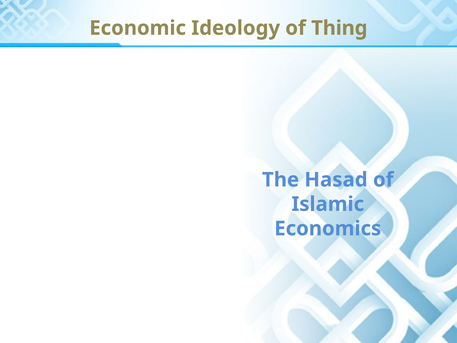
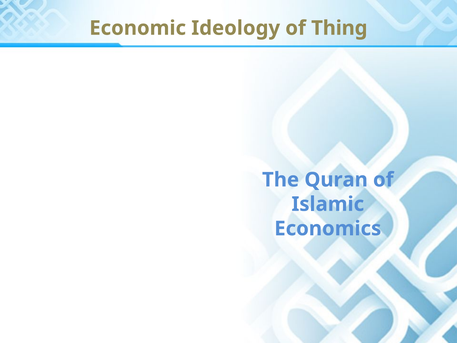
Hasad: Hasad -> Quran
